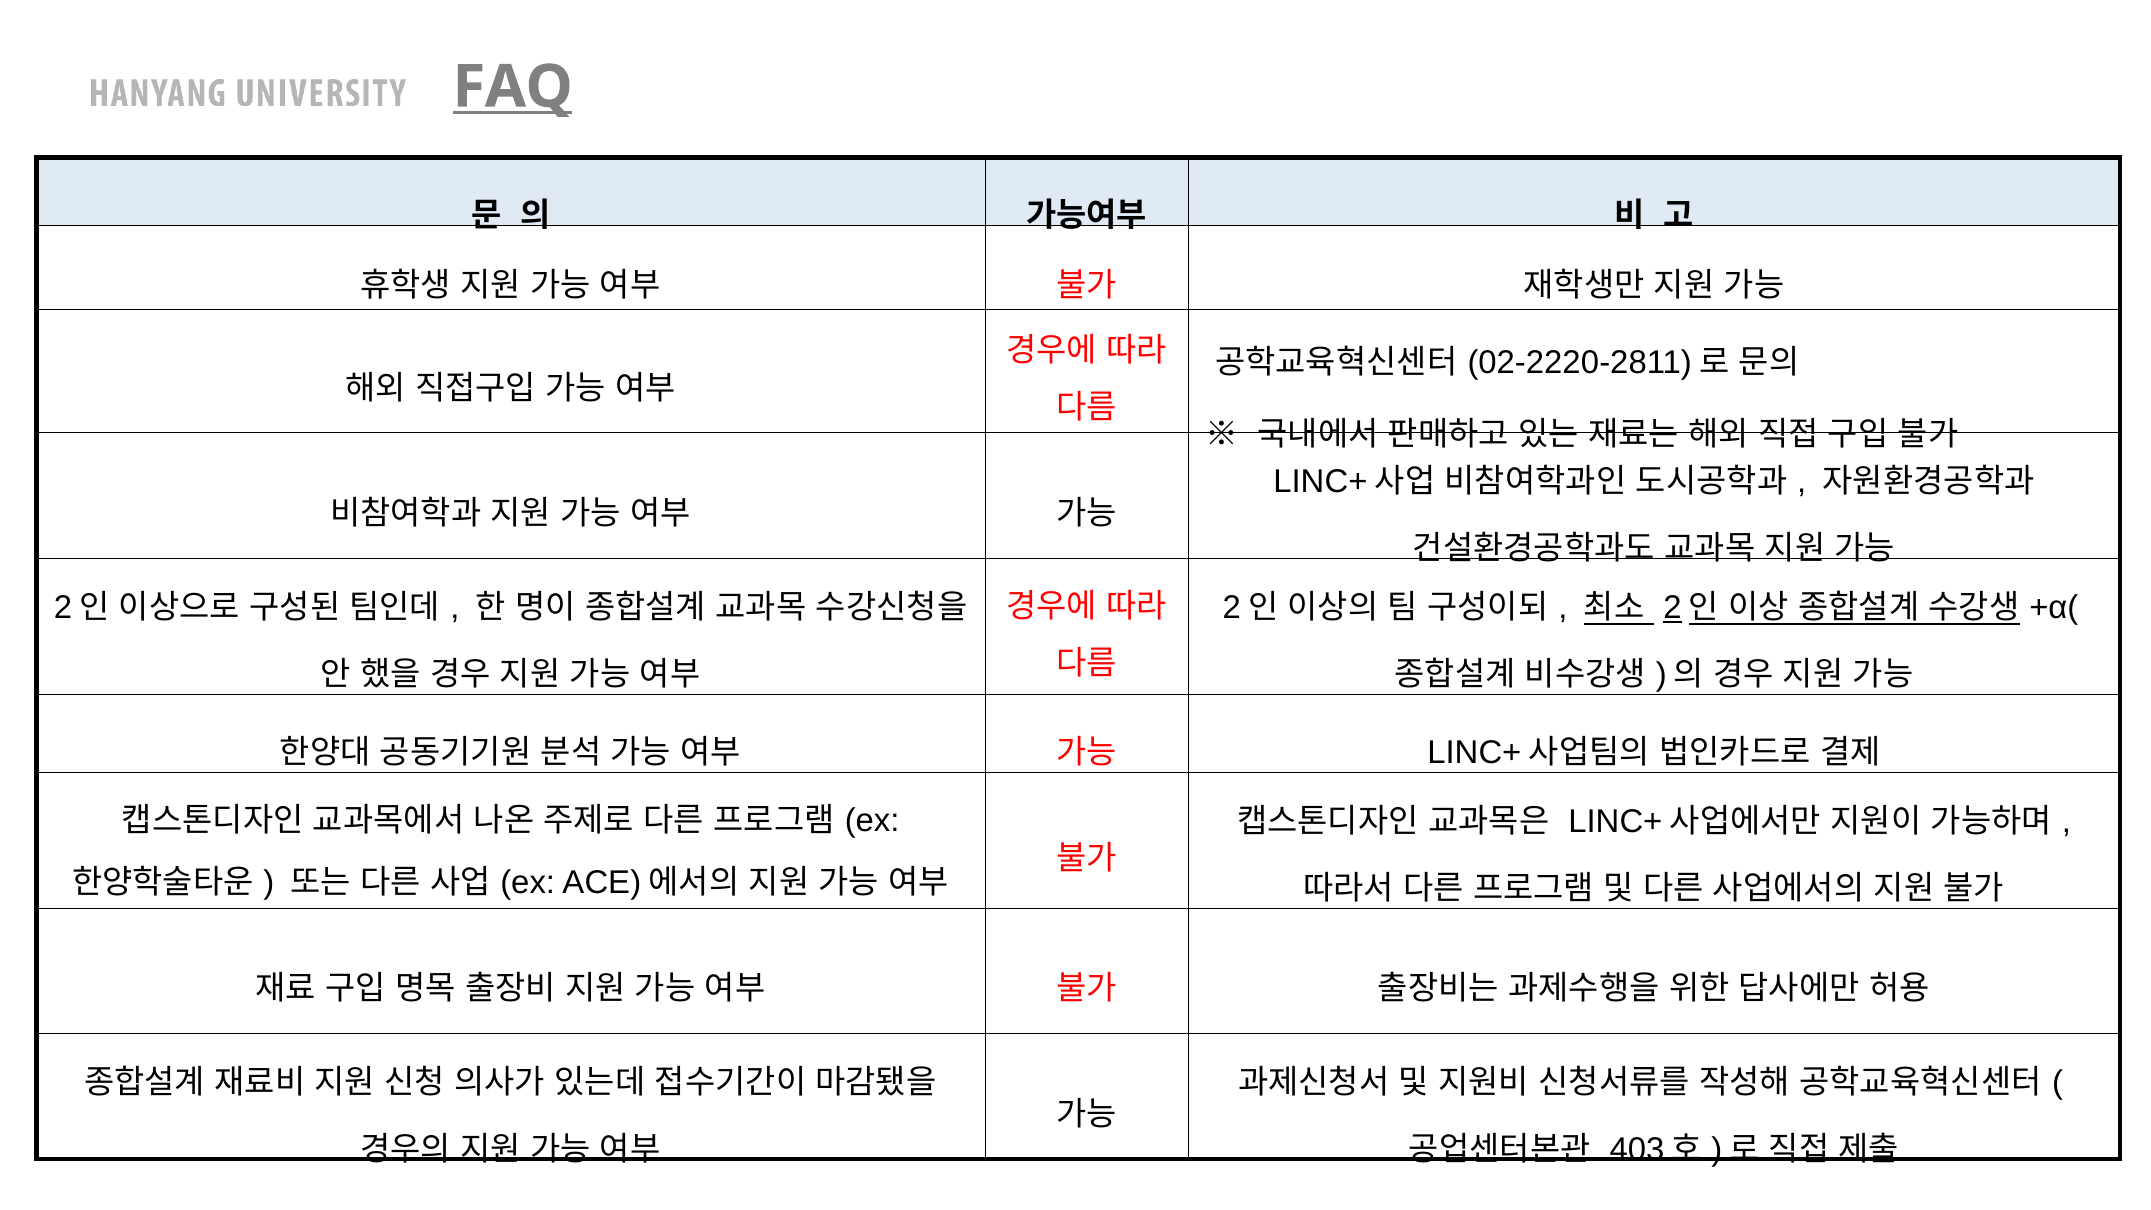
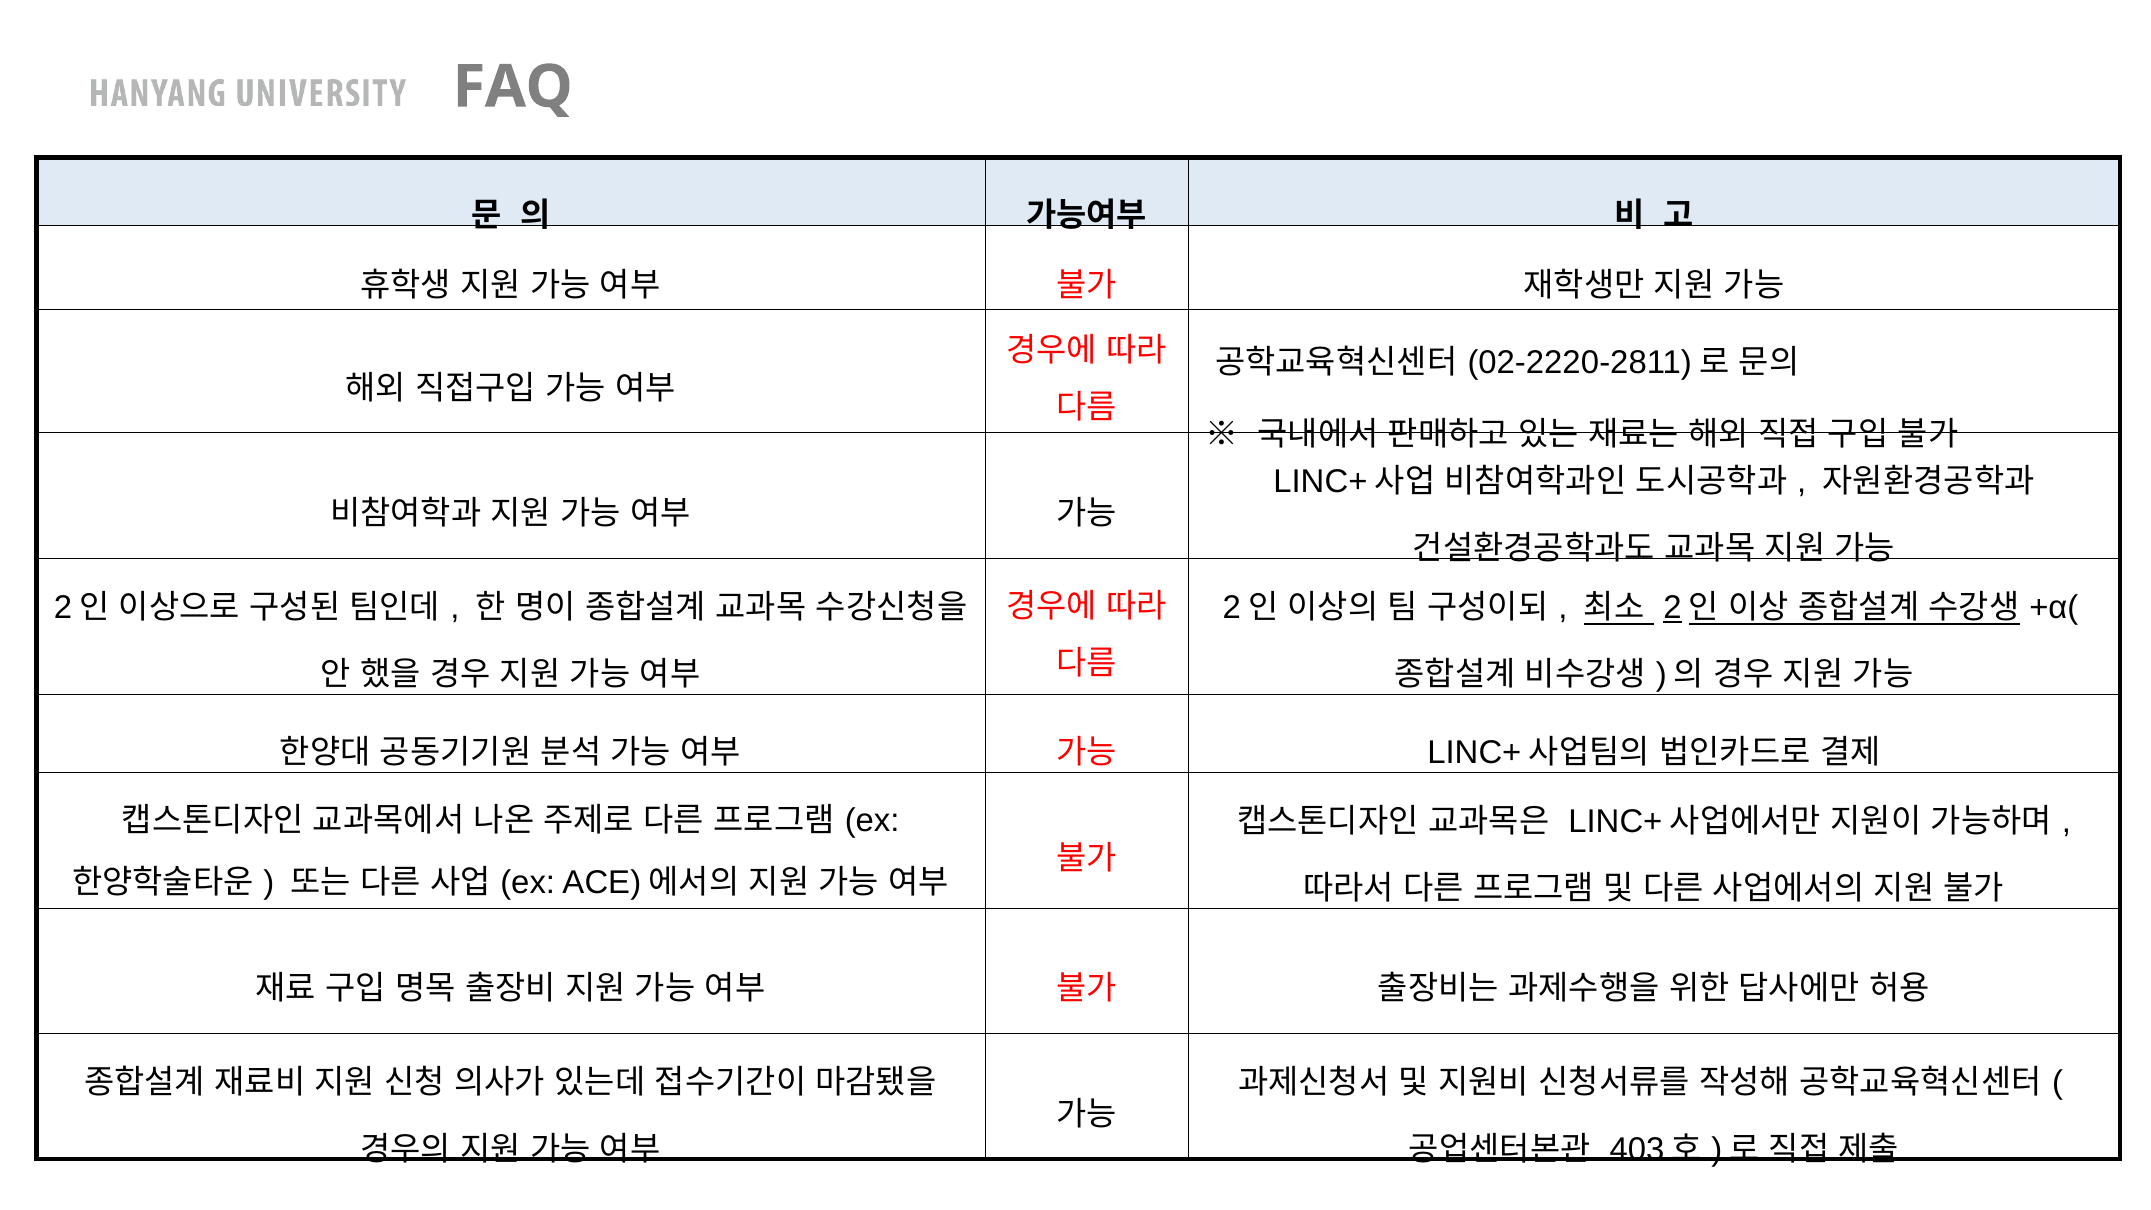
FAQ underline: present -> none
